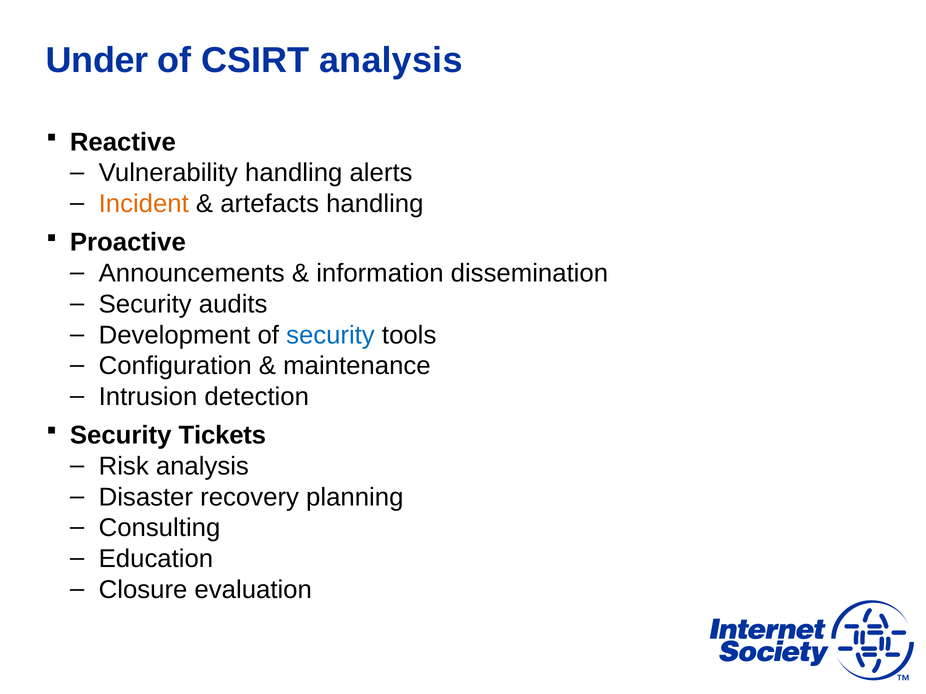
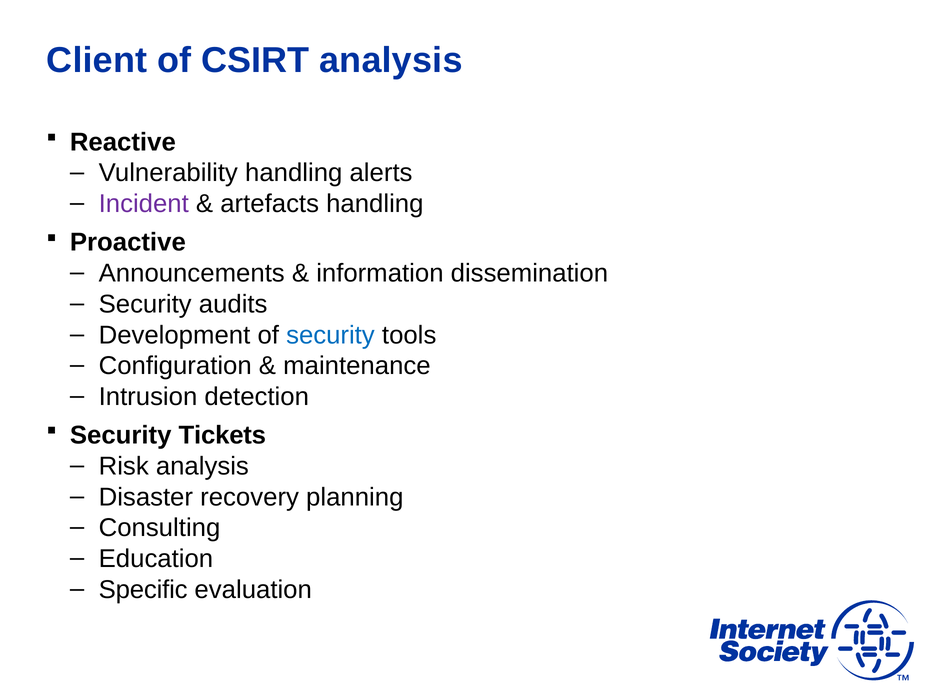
Under: Under -> Client
Incident colour: orange -> purple
Closure: Closure -> Specific
